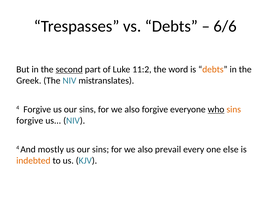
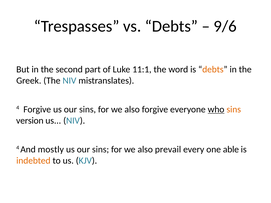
6/6: 6/6 -> 9/6
second underline: present -> none
11:2: 11:2 -> 11:1
forgive at (30, 121): forgive -> version
else: else -> able
